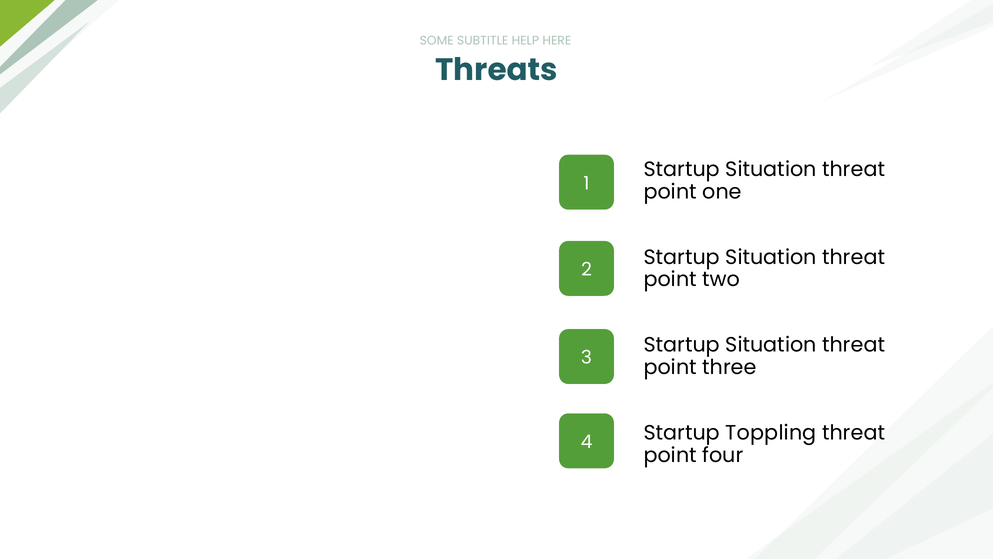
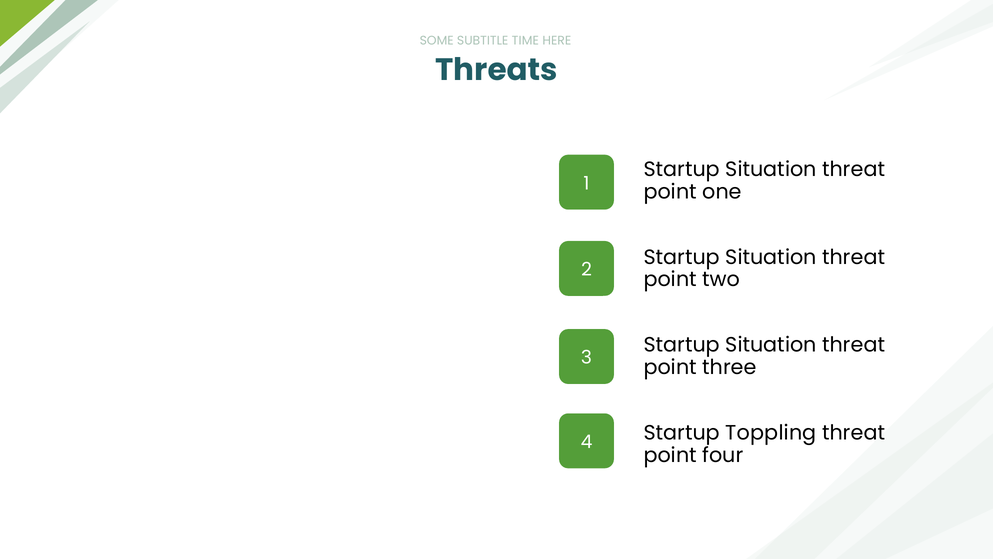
HELP: HELP -> TIME
